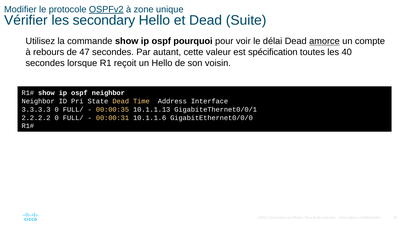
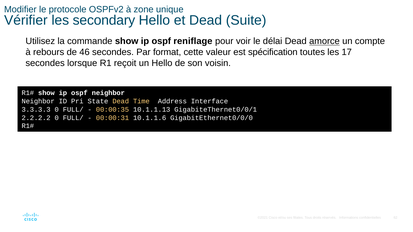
OSPFv2 underline: present -> none
pourquoi: pourquoi -> reniflage
47: 47 -> 46
autant: autant -> format
40: 40 -> 17
